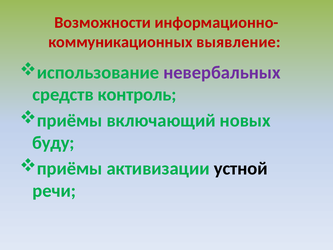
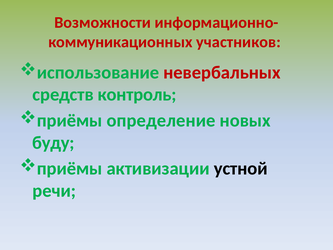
выявление: выявление -> участников
невербальных colour: purple -> red
включающий: включающий -> определение
